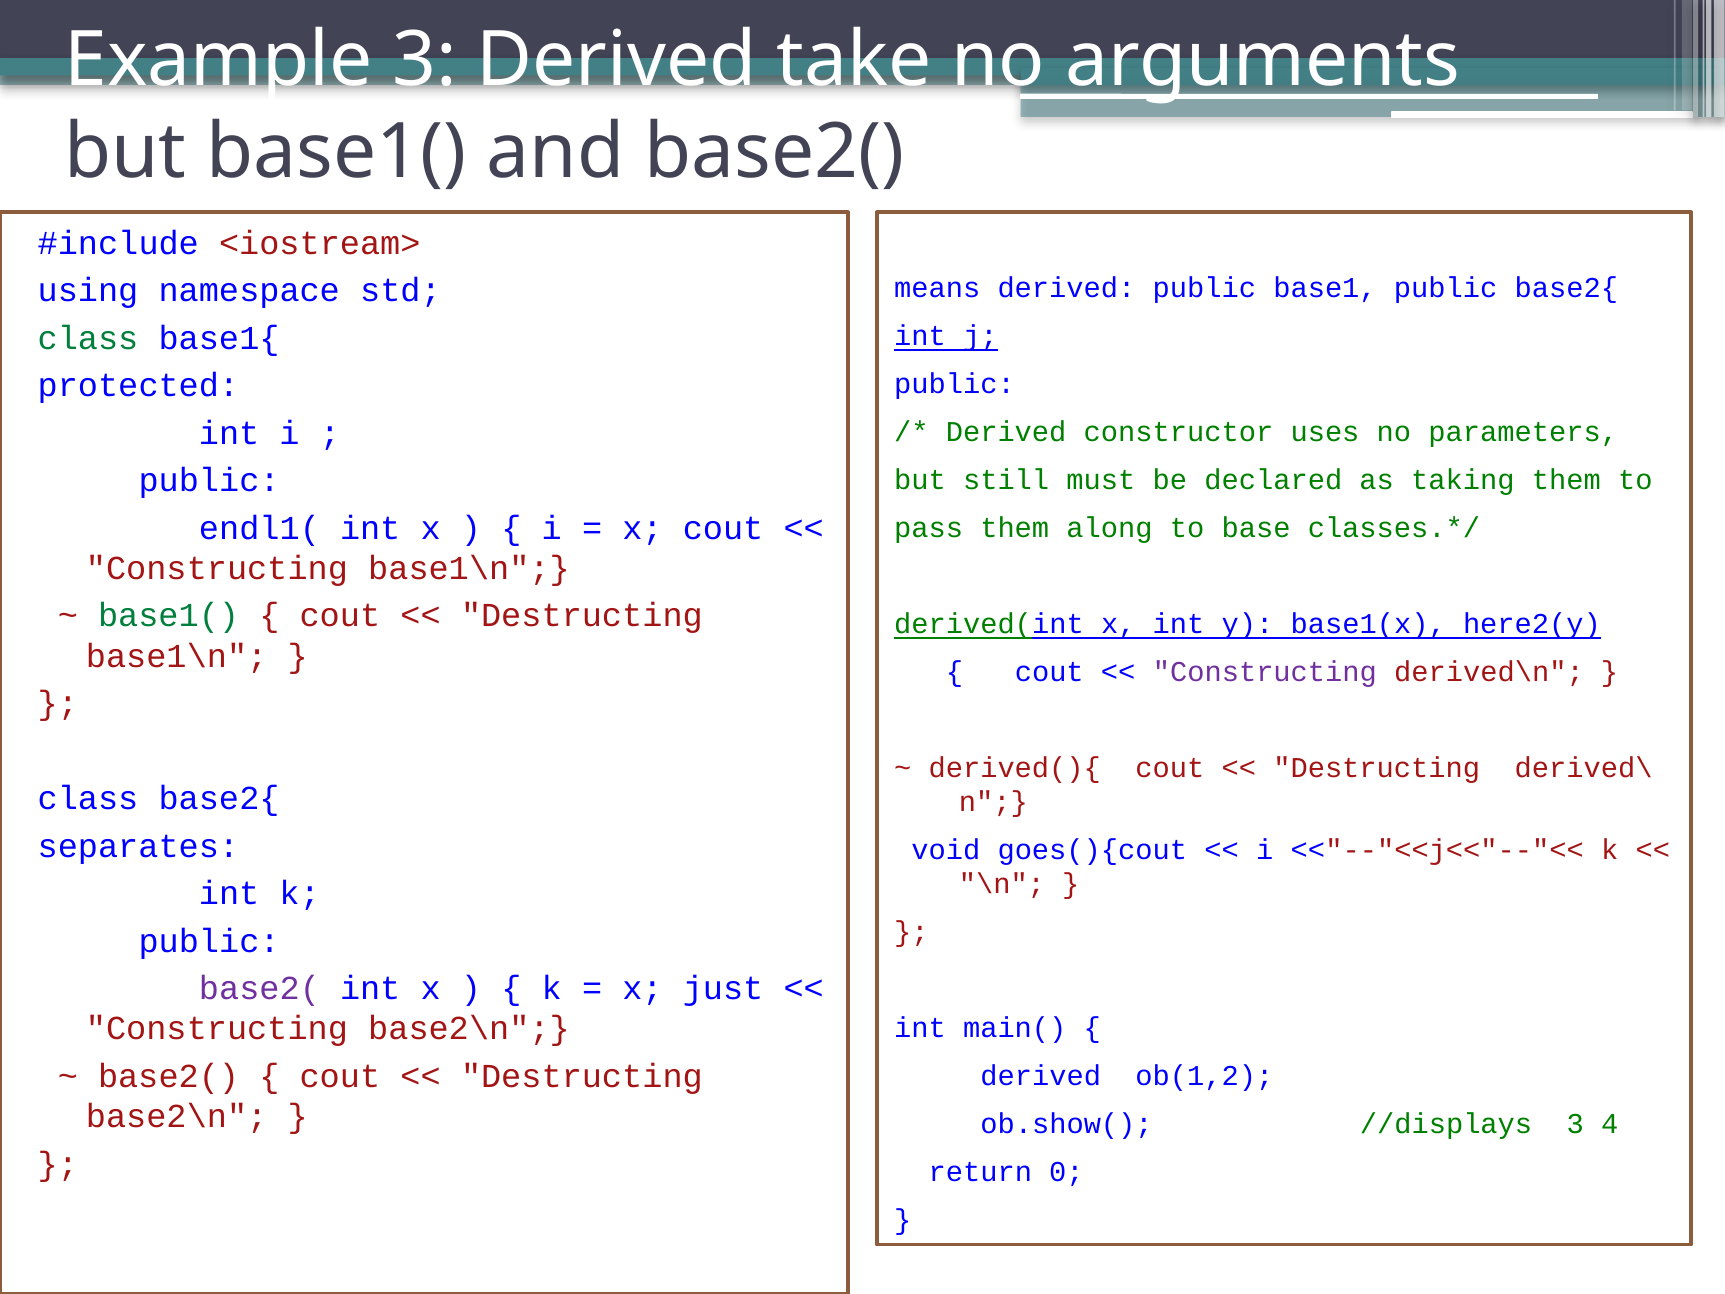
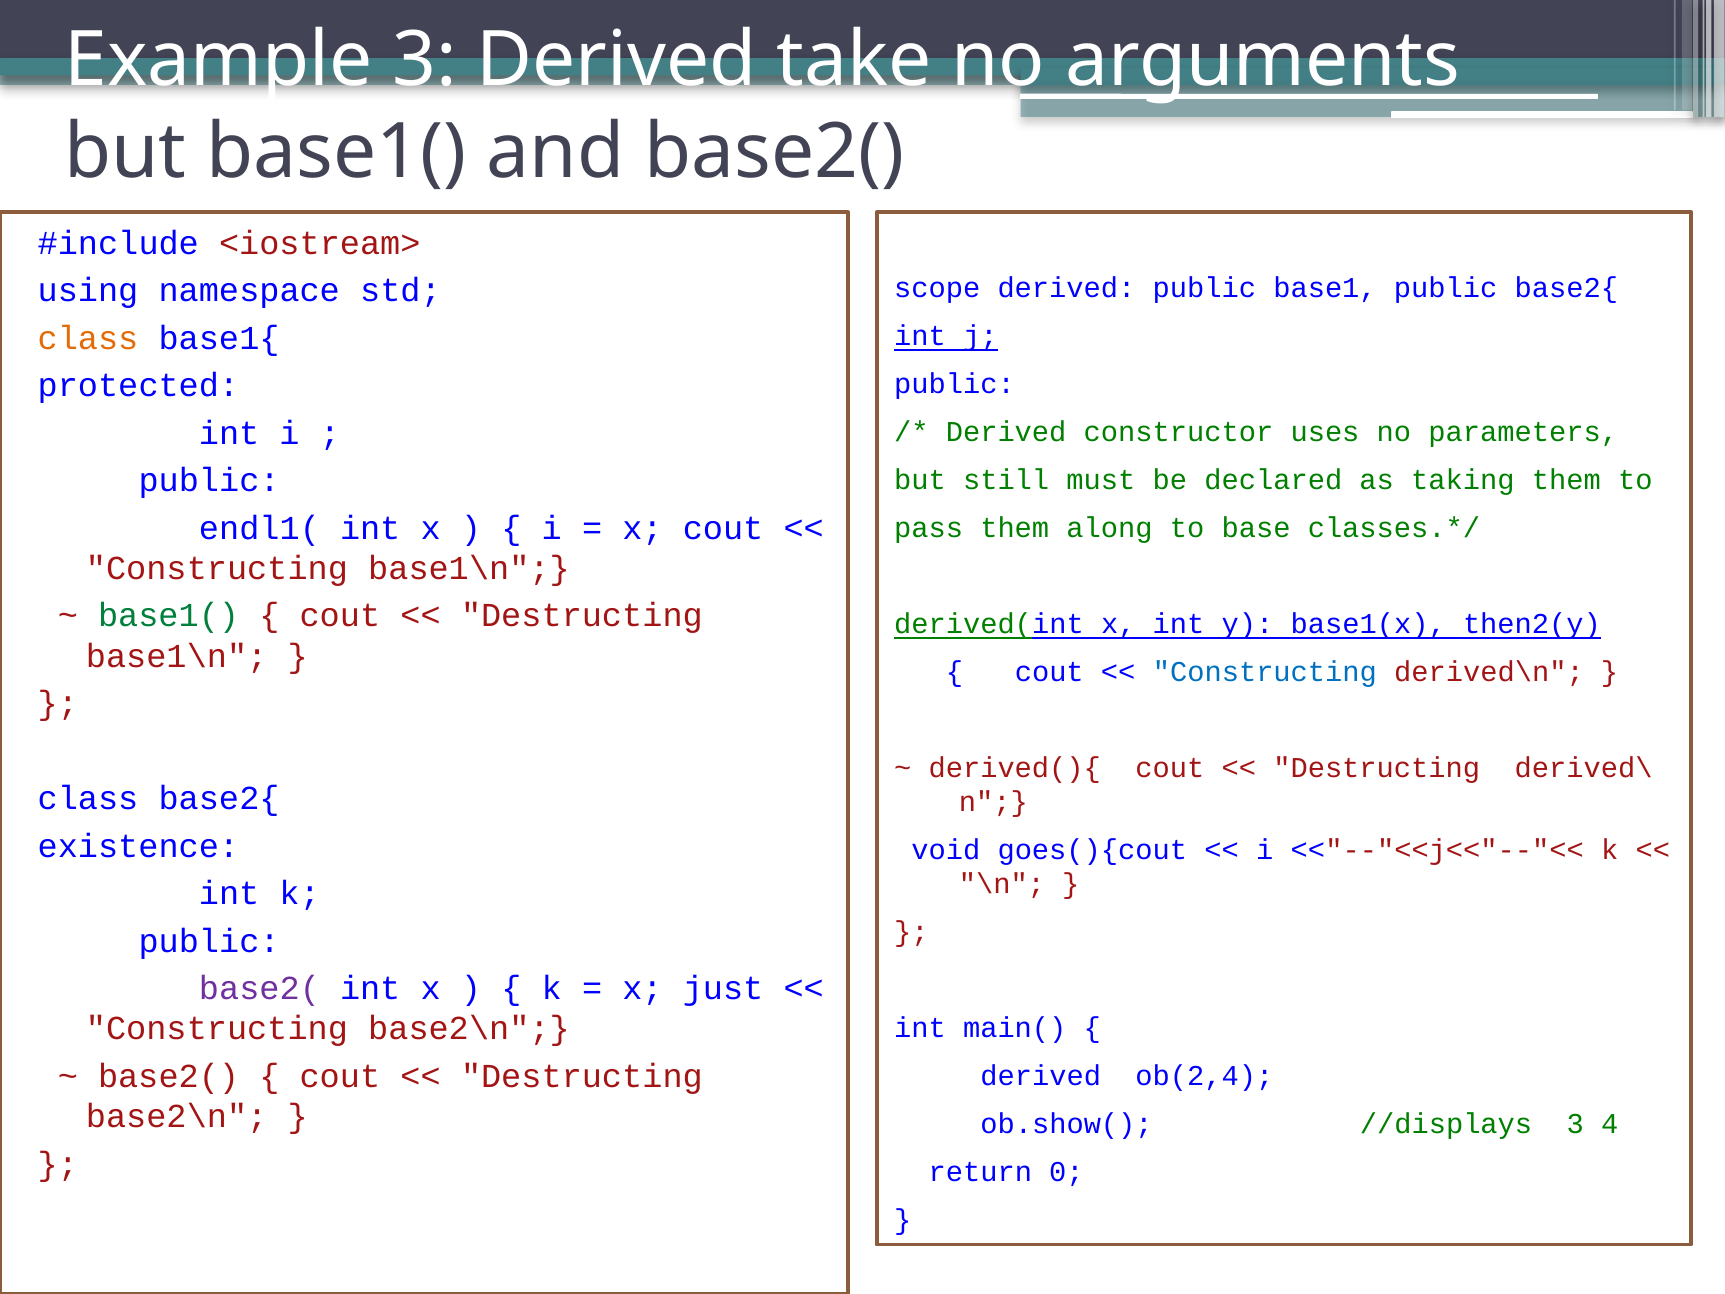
means: means -> scope
class at (88, 338) colour: green -> orange
here2(y: here2(y -> then2(y
Constructing at (1265, 671) colour: purple -> blue
separates: separates -> existence
ob(1,2: ob(1,2 -> ob(2,4
